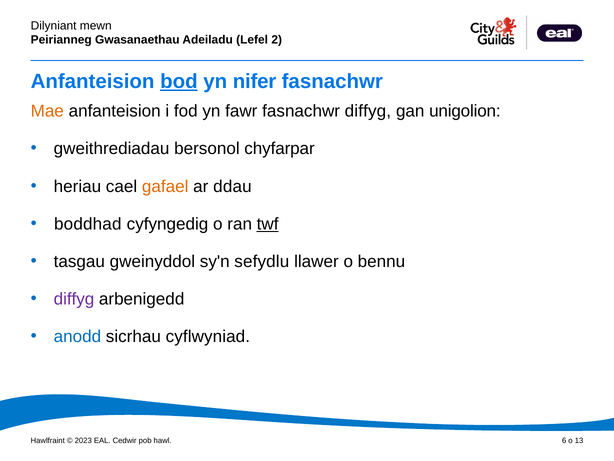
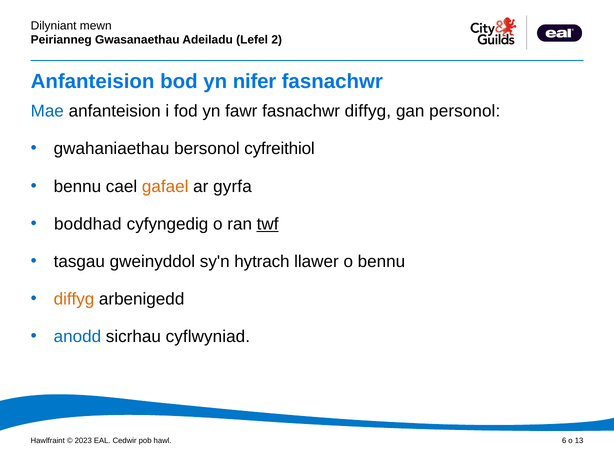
bod underline: present -> none
Mae colour: orange -> blue
unigolion: unigolion -> personol
gweithrediadau: gweithrediadau -> gwahaniaethau
chyfarpar: chyfarpar -> cyfreithiol
heriau at (77, 186): heriau -> bennu
ddau: ddau -> gyrfa
sefydlu: sefydlu -> hytrach
diffyg at (74, 299) colour: purple -> orange
